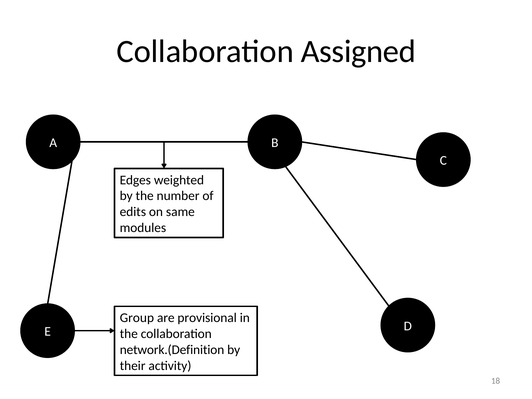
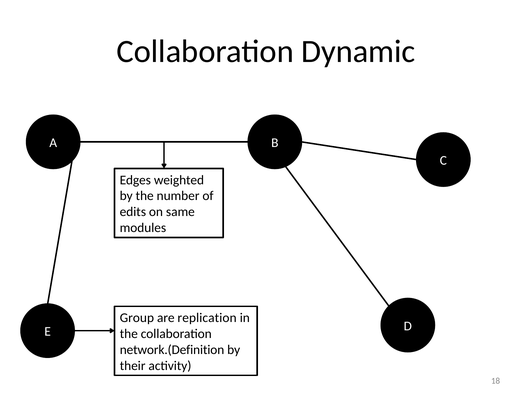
Assigned: Assigned -> Dynamic
provisional: provisional -> replication
